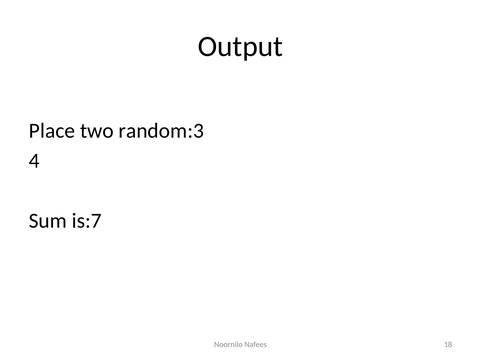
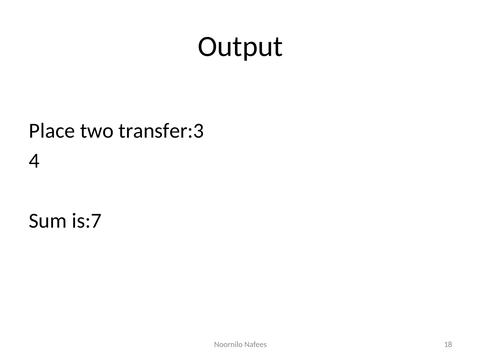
random:3: random:3 -> transfer:3
